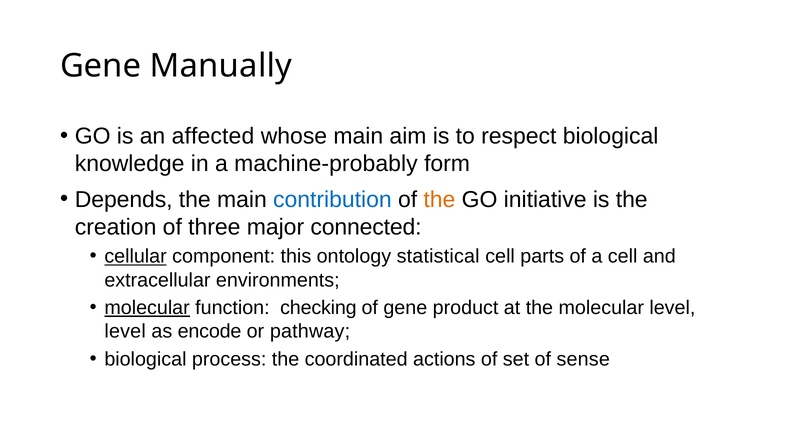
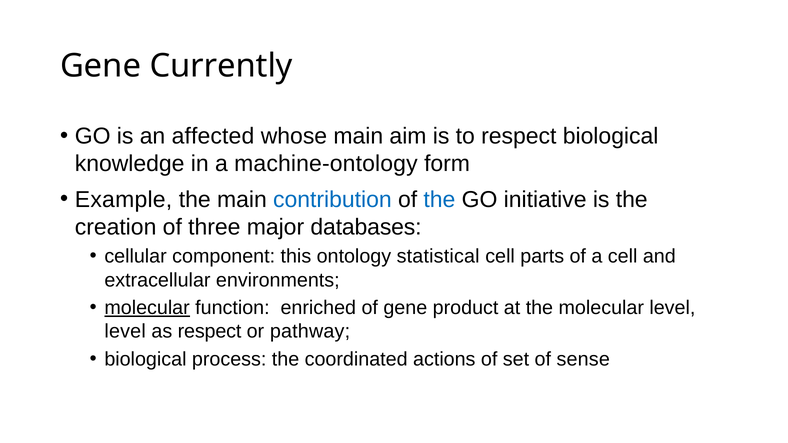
Manually: Manually -> Currently
machine-probably: machine-probably -> machine-ontology
Depends: Depends -> Example
the at (439, 200) colour: orange -> blue
connected: connected -> databases
cellular underline: present -> none
checking: checking -> enriched
as encode: encode -> respect
